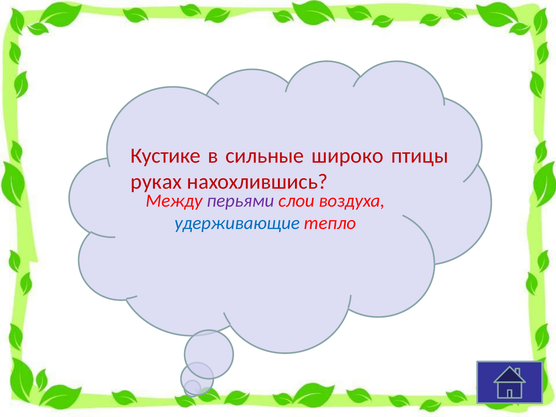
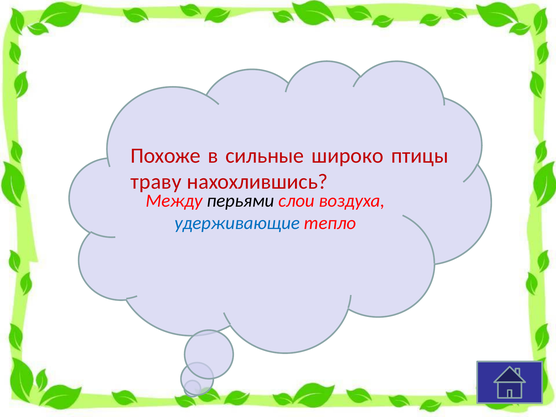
Кустике: Кустике -> Похоже
руках: руках -> траву
перьями colour: purple -> black
